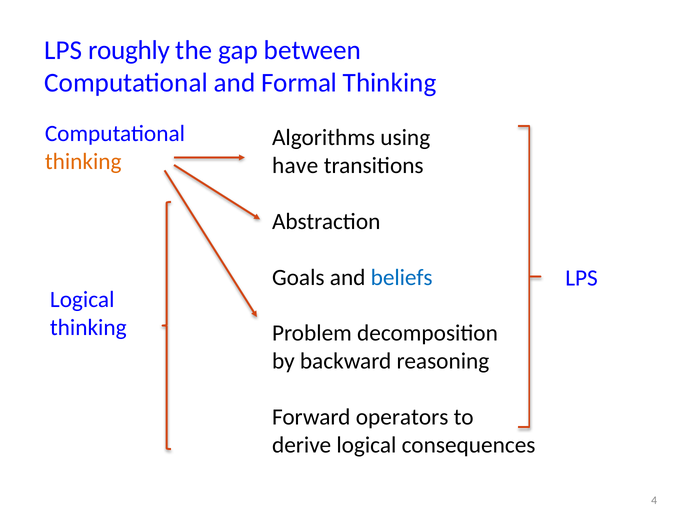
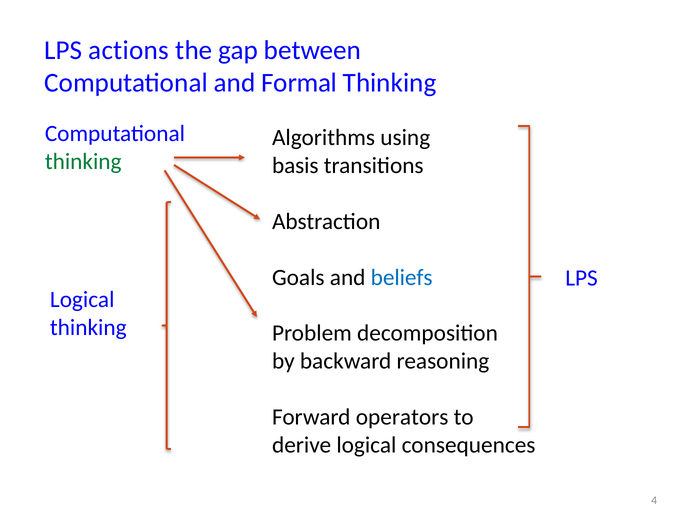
roughly: roughly -> actions
thinking at (83, 162) colour: orange -> green
have: have -> basis
